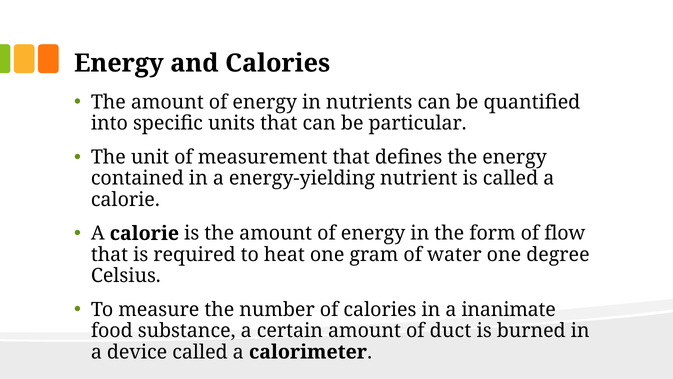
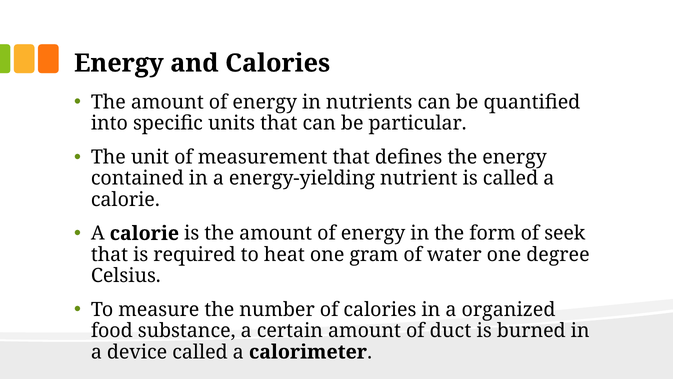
flow: flow -> seek
inanimate: inanimate -> organized
